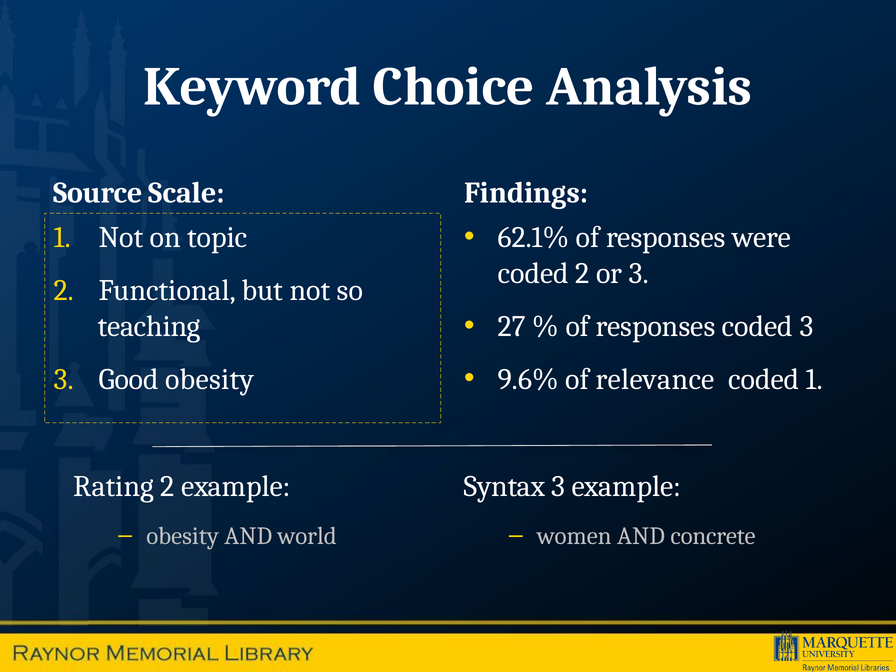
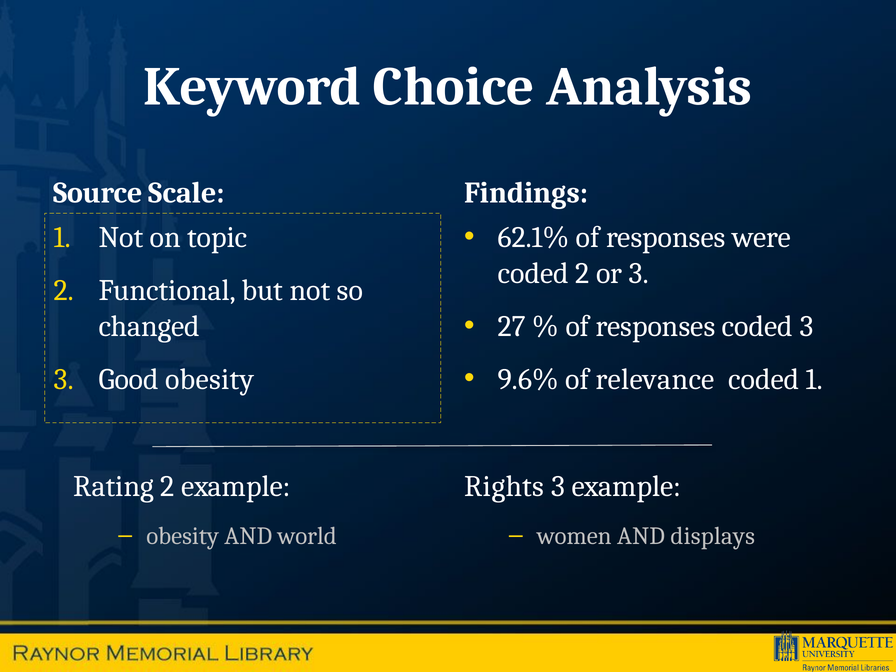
teaching: teaching -> changed
Syntax: Syntax -> Rights
concrete: concrete -> displays
